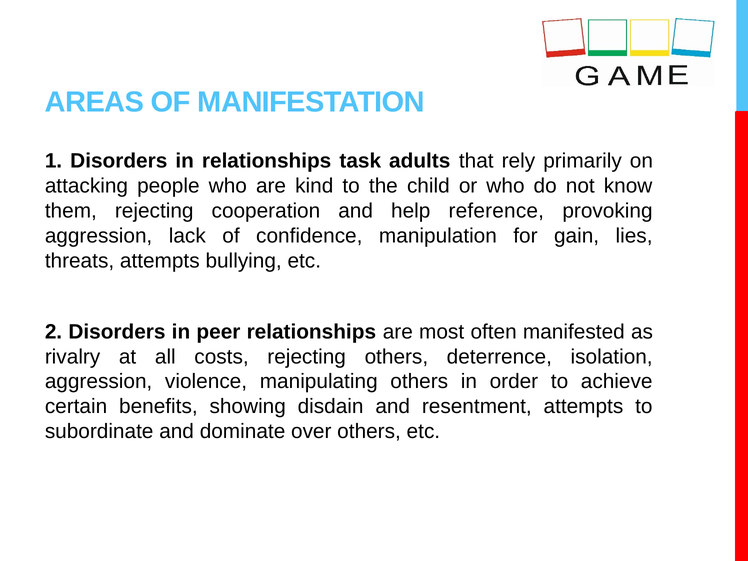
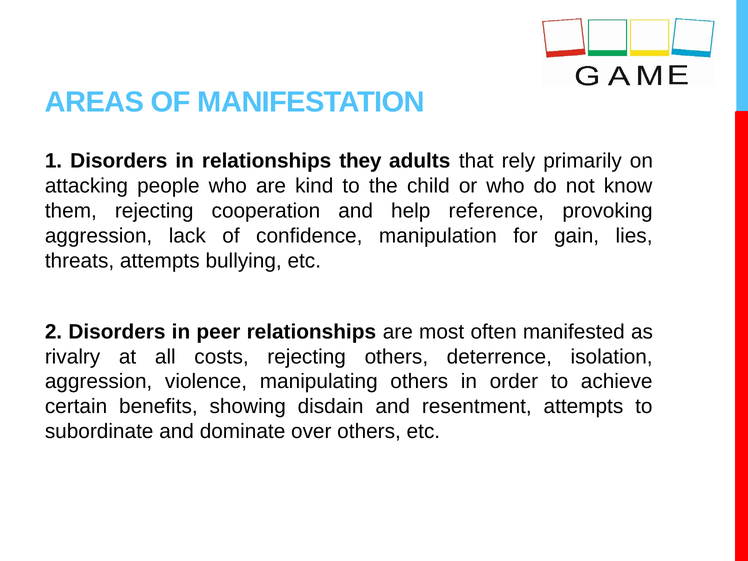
task: task -> they
